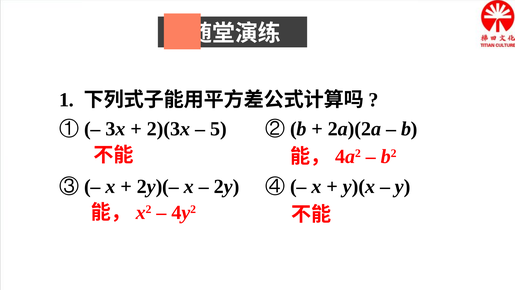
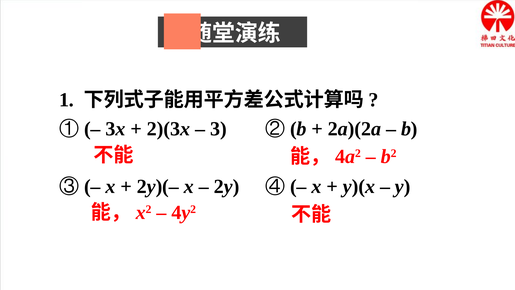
5: 5 -> 3
